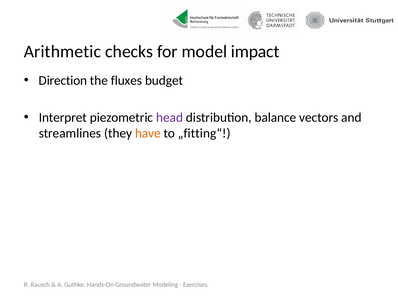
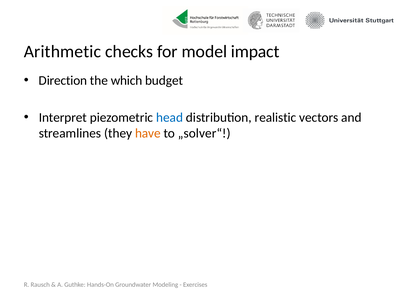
fluxes: fluxes -> which
head colour: purple -> blue
balance: balance -> realistic
„fitting“: „fitting“ -> „solver“
